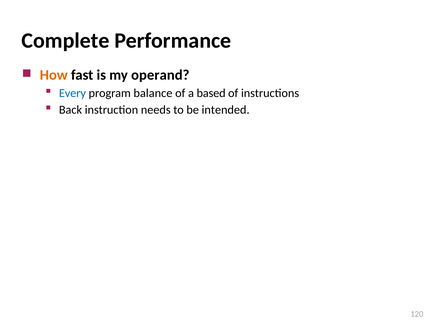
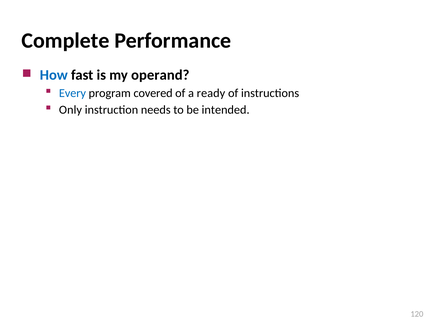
How colour: orange -> blue
balance: balance -> covered
based: based -> ready
Back: Back -> Only
